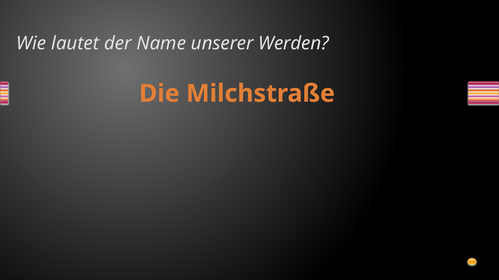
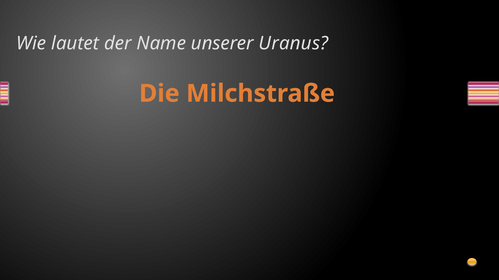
Werden: Werden -> Uranus
